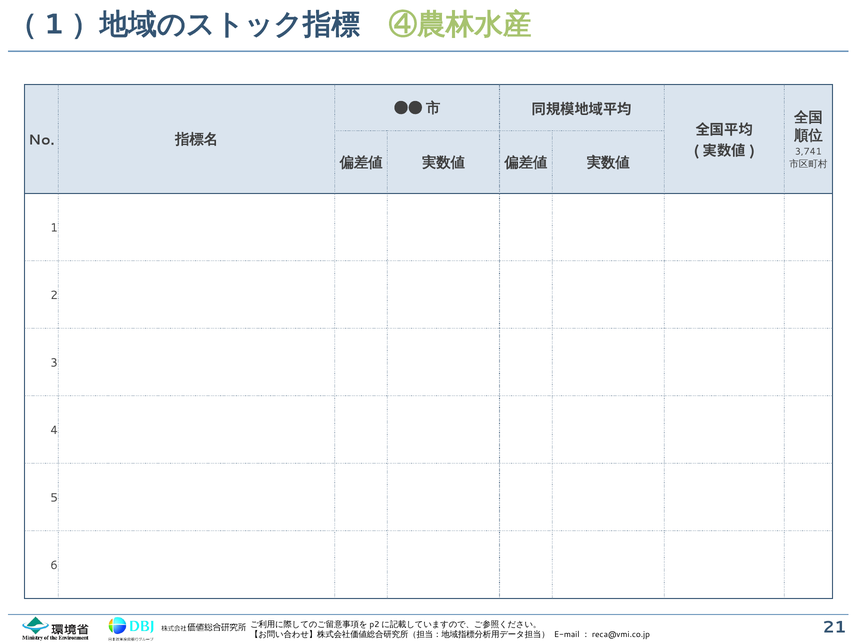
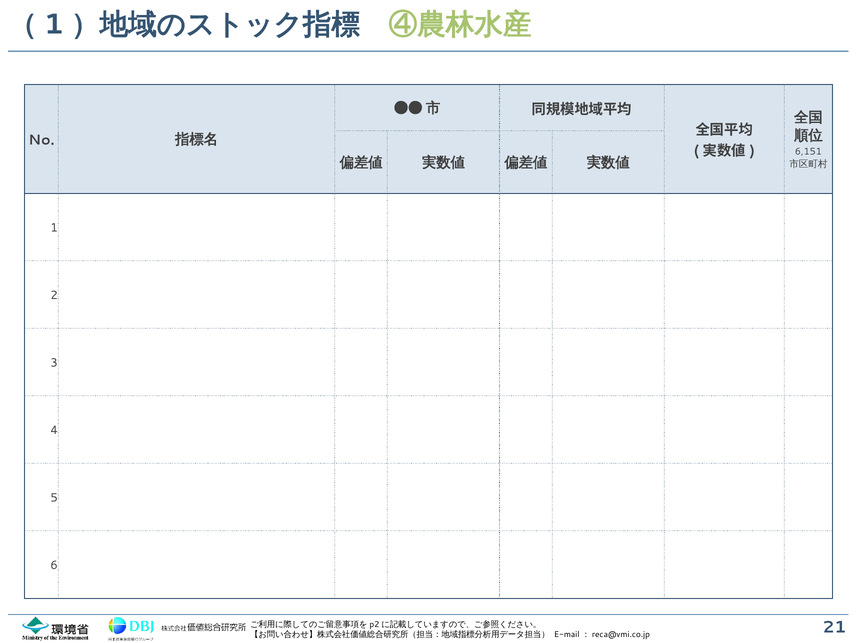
3,741: 3,741 -> 6,151
